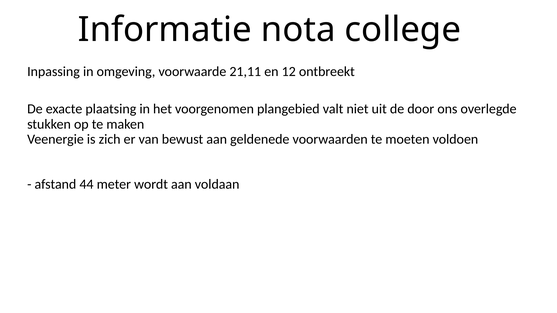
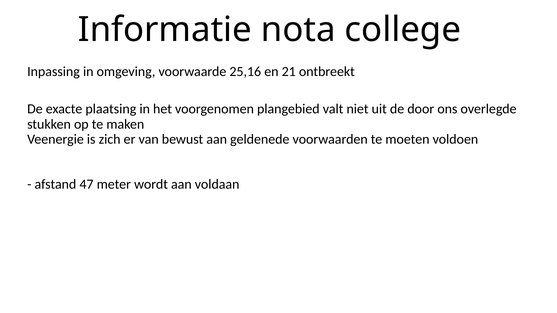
21,11: 21,11 -> 25,16
12: 12 -> 21
44: 44 -> 47
